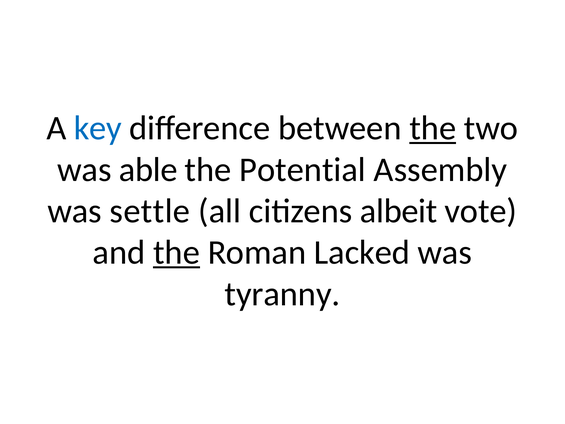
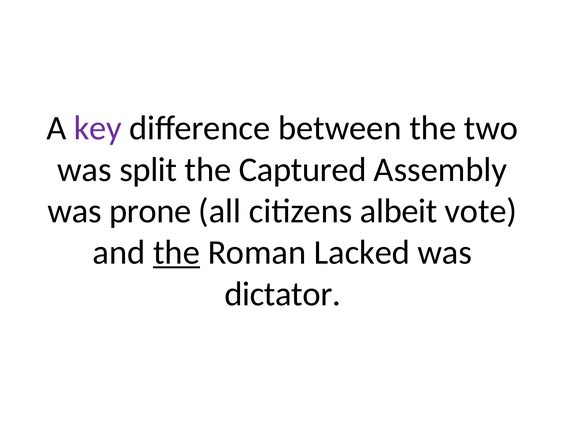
key colour: blue -> purple
the at (433, 128) underline: present -> none
able: able -> split
Potential: Potential -> Captured
settle: settle -> prone
tyranny: tyranny -> dictator
